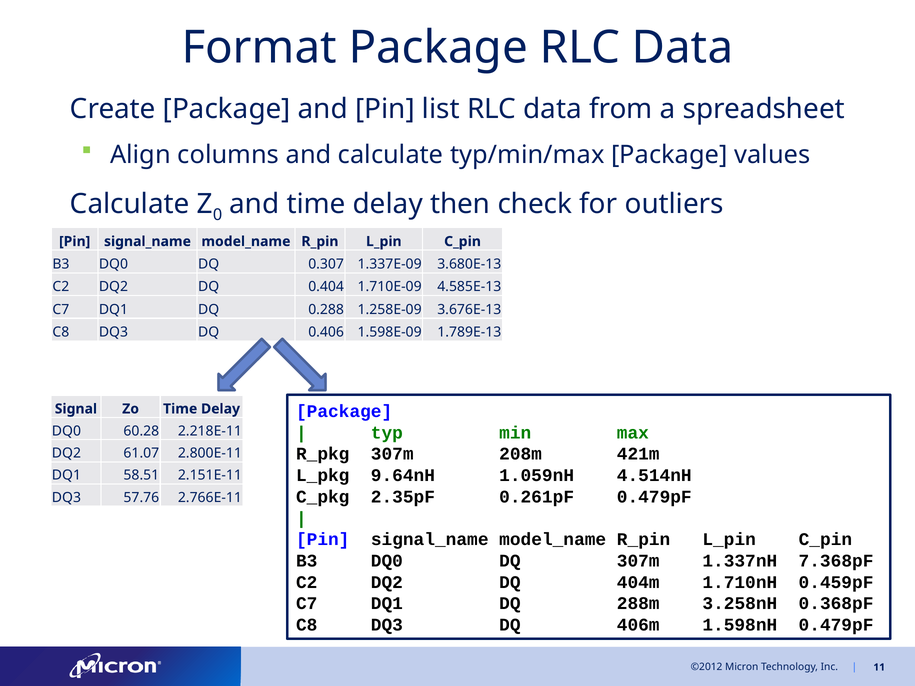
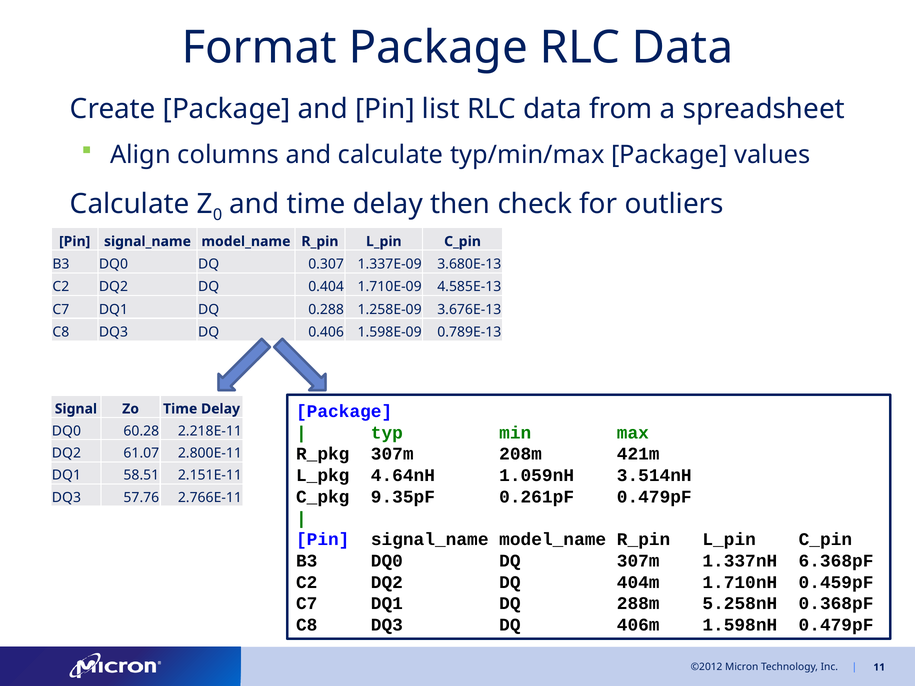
1.789E-13: 1.789E-13 -> 0.789E-13
9.64nH: 9.64nH -> 4.64nH
4.514nH: 4.514nH -> 3.514nH
2.35pF: 2.35pF -> 9.35pF
7.368pF: 7.368pF -> 6.368pF
3.258nH: 3.258nH -> 5.258nH
